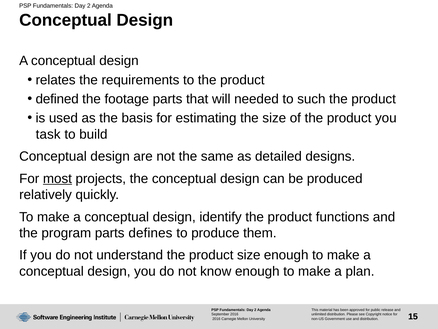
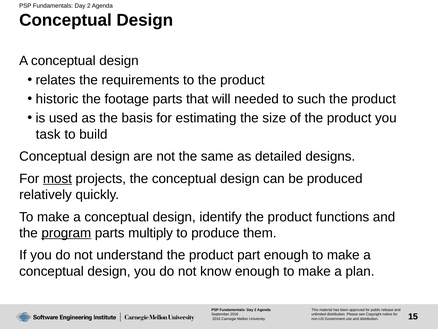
defined: defined -> historic
program underline: none -> present
defines: defines -> multiply
product size: size -> part
